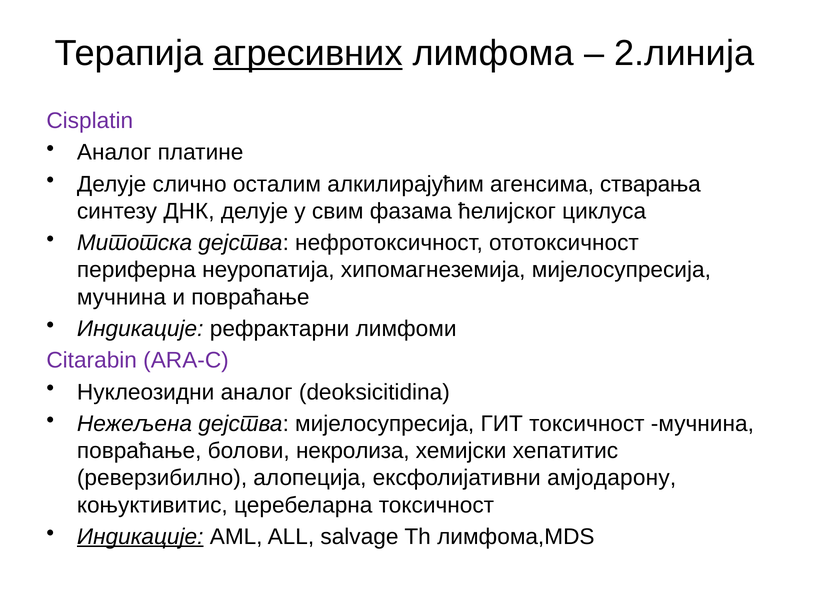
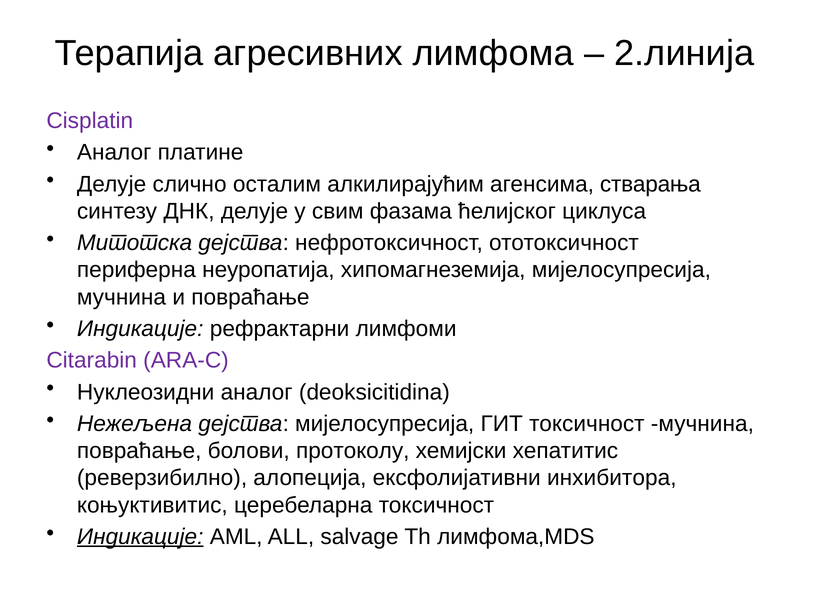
агресивних underline: present -> none
некролиза: некролиза -> протоколу
амјодарону: амјодарону -> инхибитора
